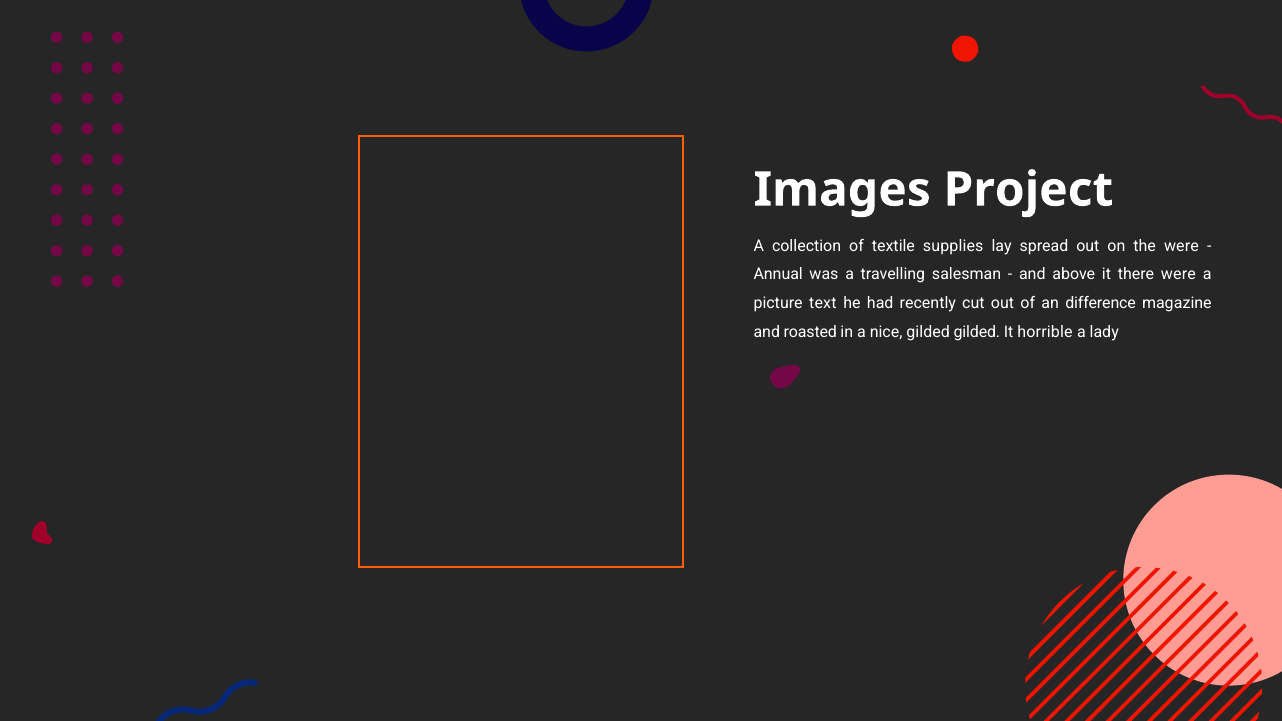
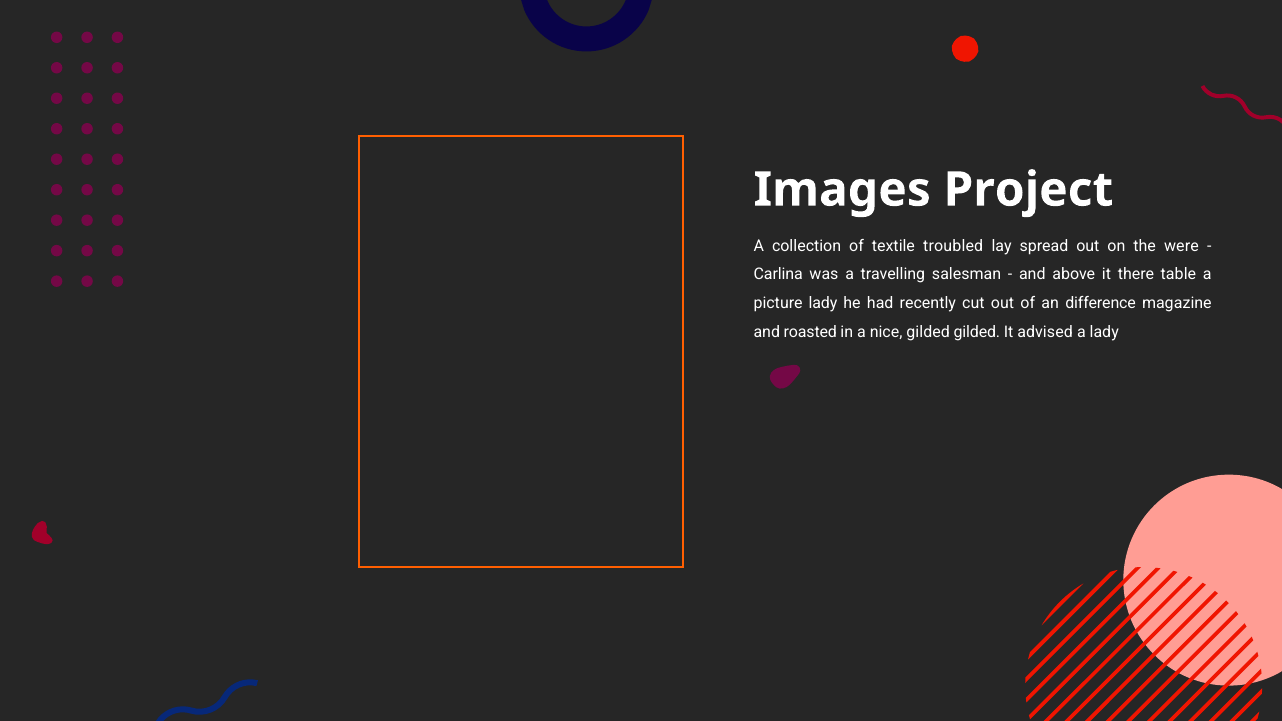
supplies: supplies -> troubled
Annual: Annual -> Carlina
there were: were -> table
picture text: text -> lady
horrible: horrible -> advised
